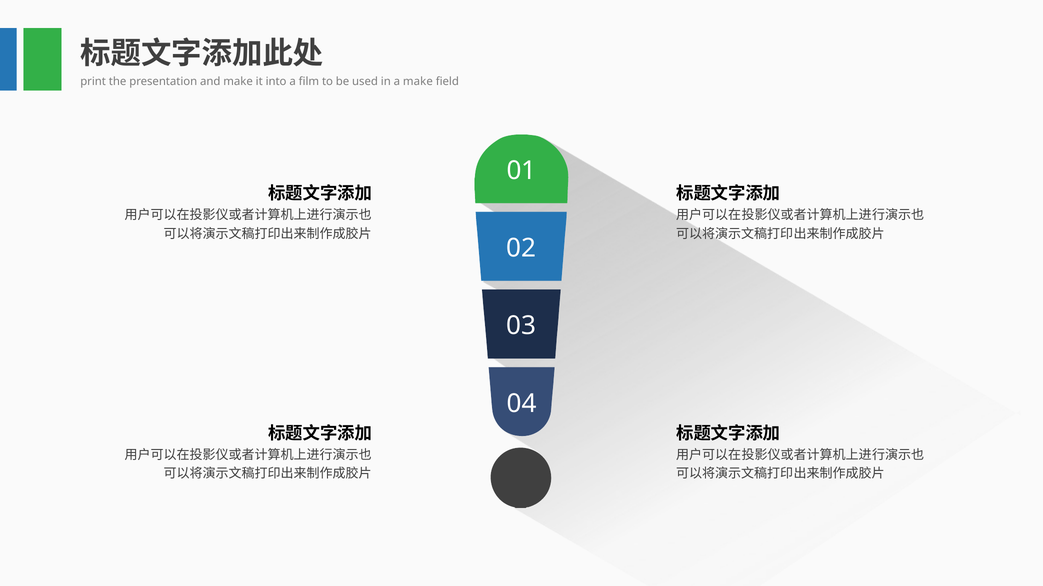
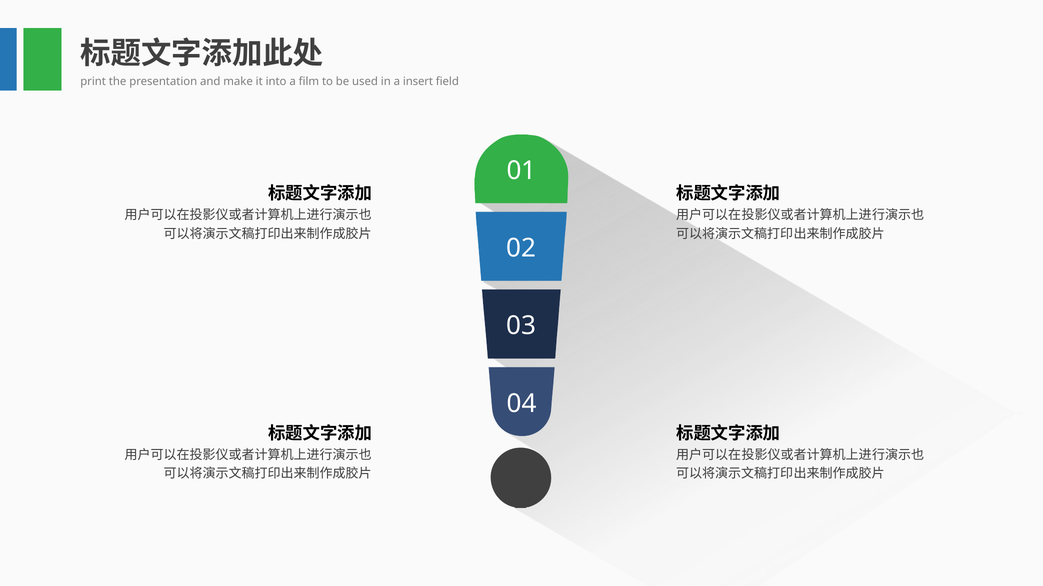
a make: make -> insert
